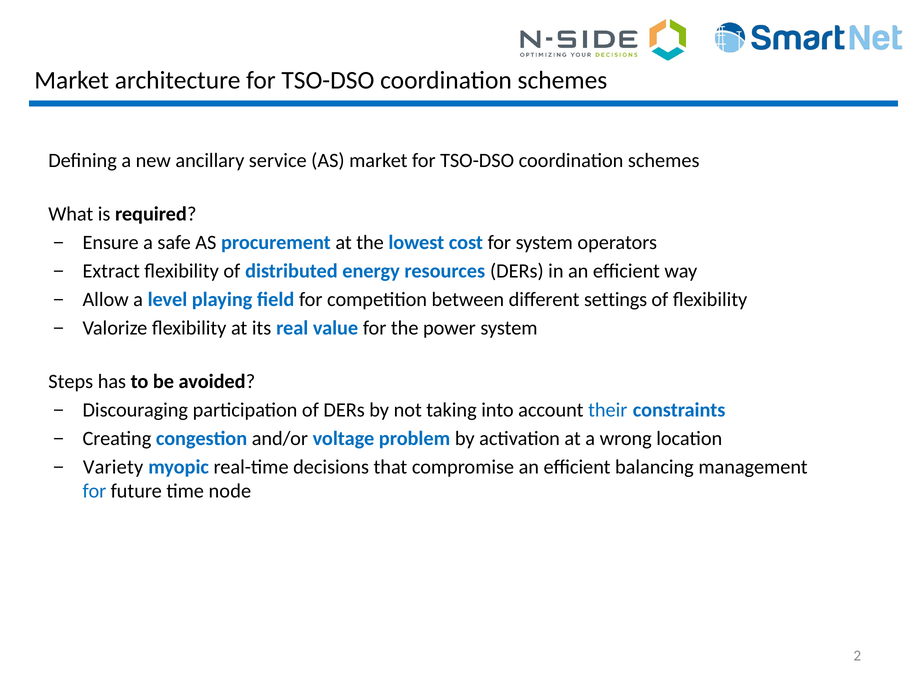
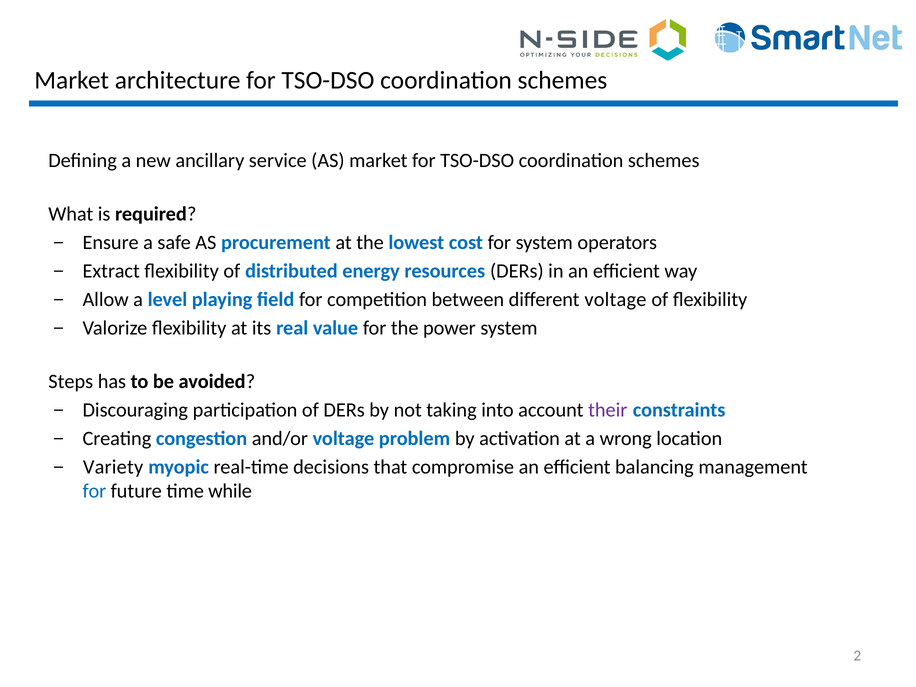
different settings: settings -> voltage
their colour: blue -> purple
node: node -> while
